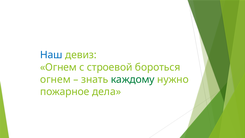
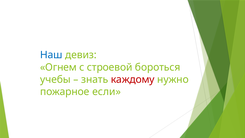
огнем at (55, 79): огнем -> учебы
каждому colour: green -> red
дела: дела -> если
